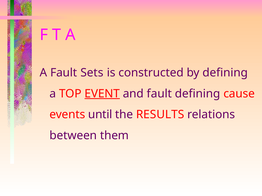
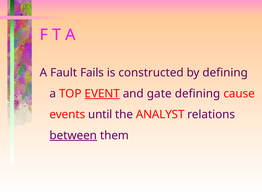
Sets: Sets -> Fails
and fault: fault -> gate
RESULTS: RESULTS -> ANALYST
between underline: none -> present
